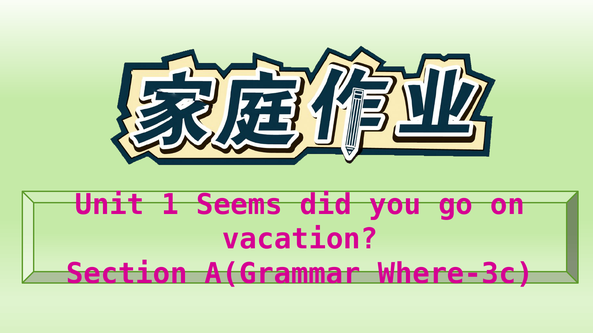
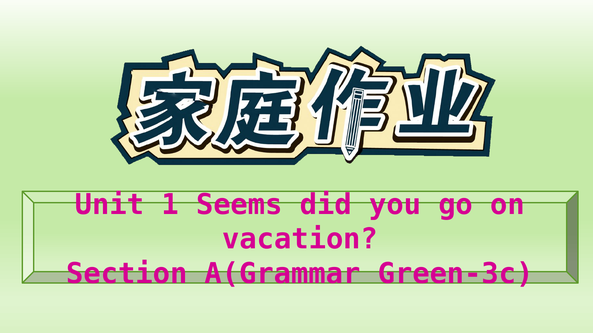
Where-3c: Where-3c -> Green-3c
